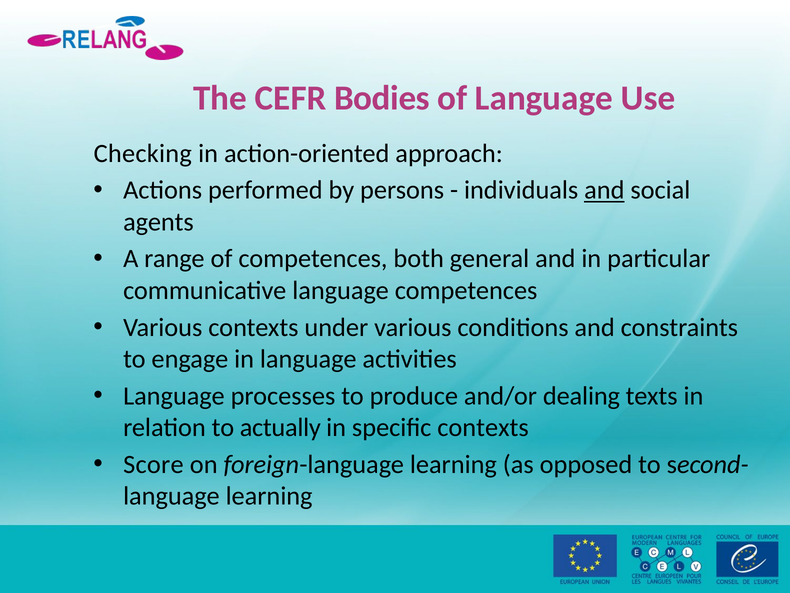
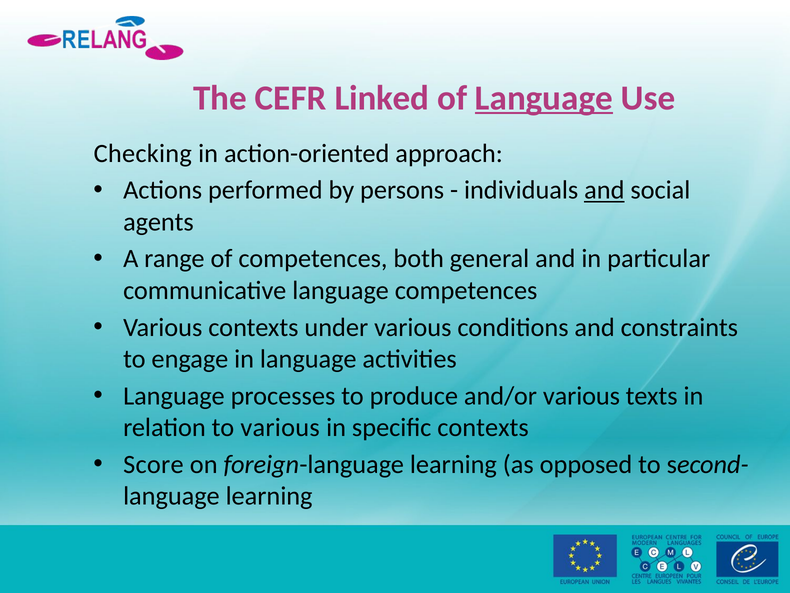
Bodies: Bodies -> Linked
Language at (544, 98) underline: none -> present
and/or dealing: dealing -> various
to actually: actually -> various
